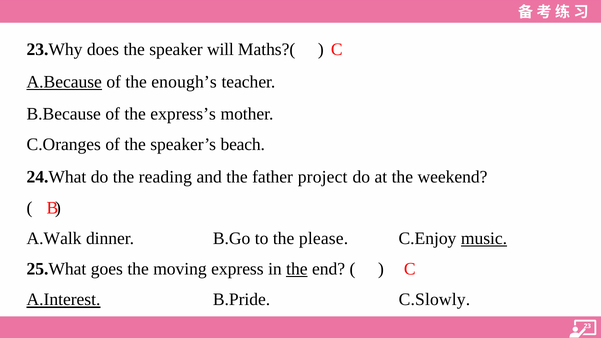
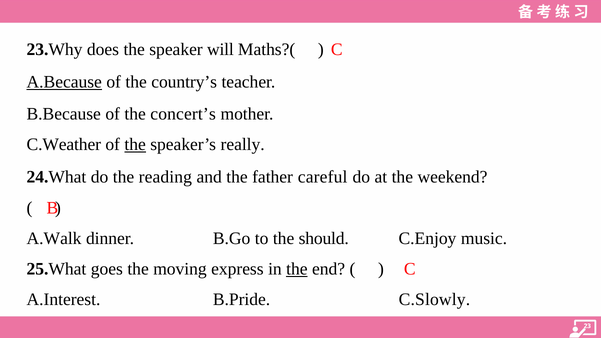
enough’s: enough’s -> country’s
express’s: express’s -> concert’s
C.Oranges: C.Oranges -> C.Weather
the at (135, 145) underline: none -> present
beach: beach -> really
project: project -> careful
please: please -> should
music underline: present -> none
A.Interest underline: present -> none
